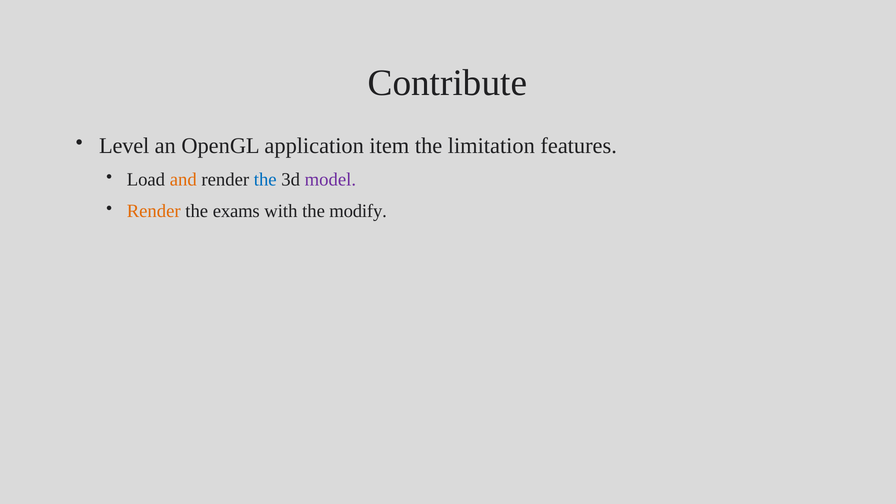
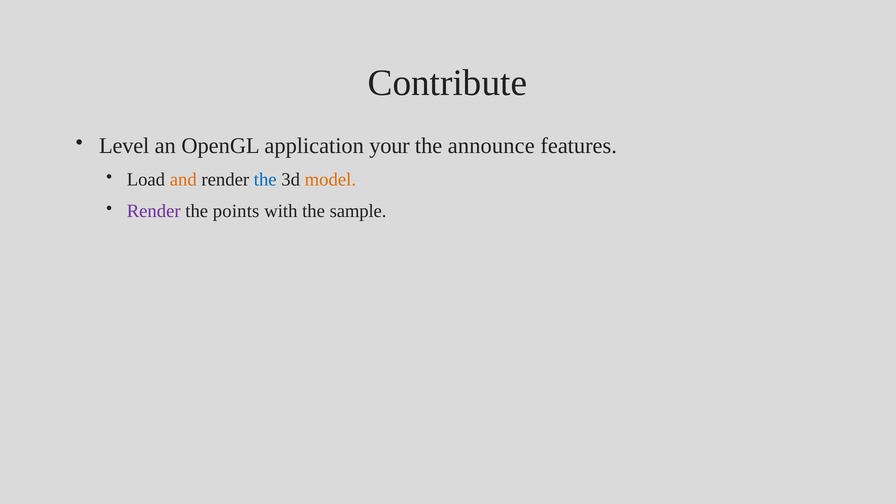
item: item -> your
limitation: limitation -> announce
model colour: purple -> orange
Render at (154, 211) colour: orange -> purple
exams: exams -> points
modify: modify -> sample
